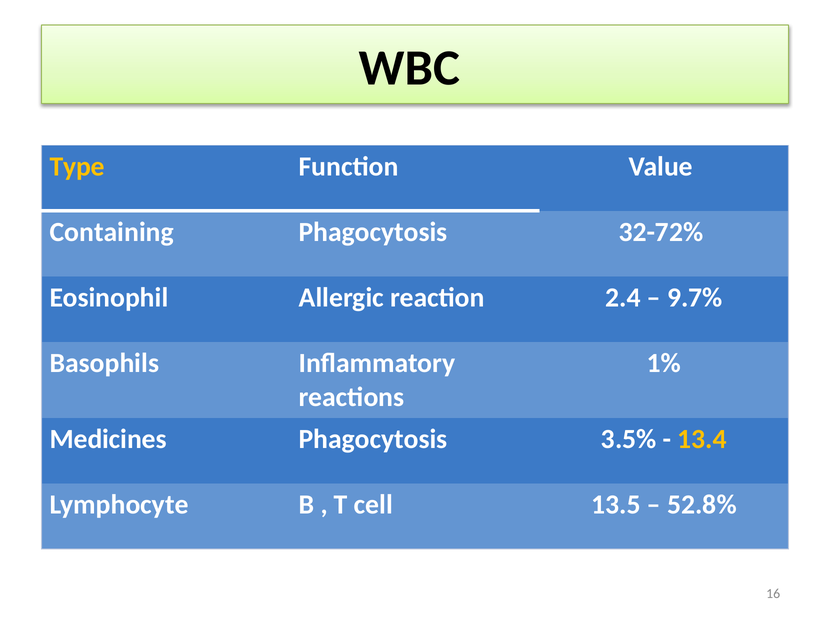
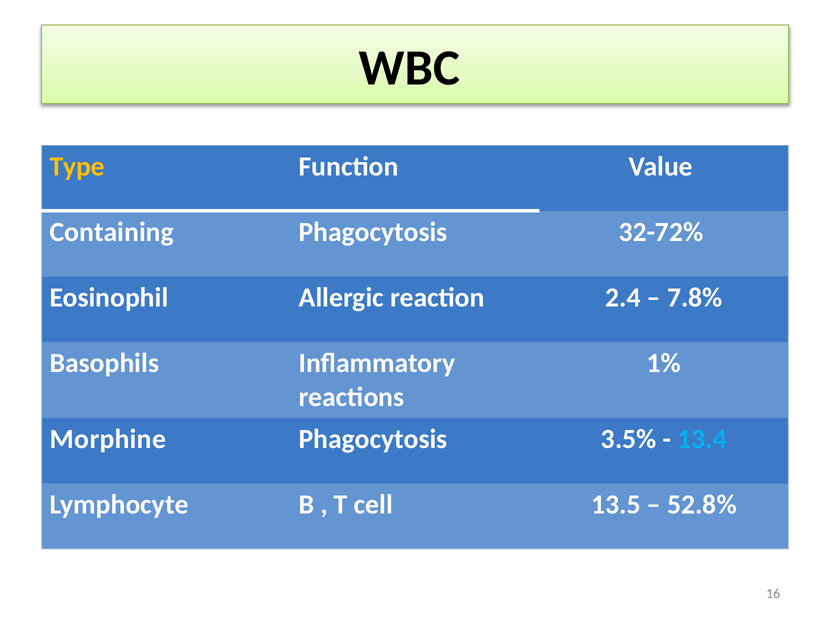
9.7%: 9.7% -> 7.8%
Medicines: Medicines -> Morphine
13.4 colour: yellow -> light blue
